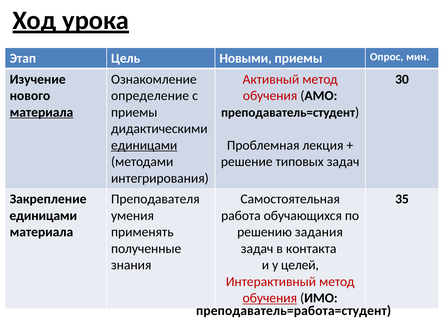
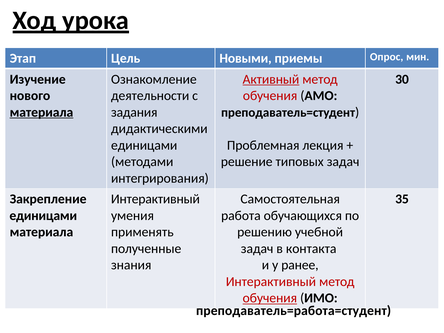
Активный underline: none -> present
определение: определение -> деятельности
приемы at (134, 112): приемы -> задания
единицами at (144, 145) underline: present -> none
Преподавателя at (155, 199): Преподавателя -> Интерактивный
задания: задания -> учебной
целей: целей -> ранее
